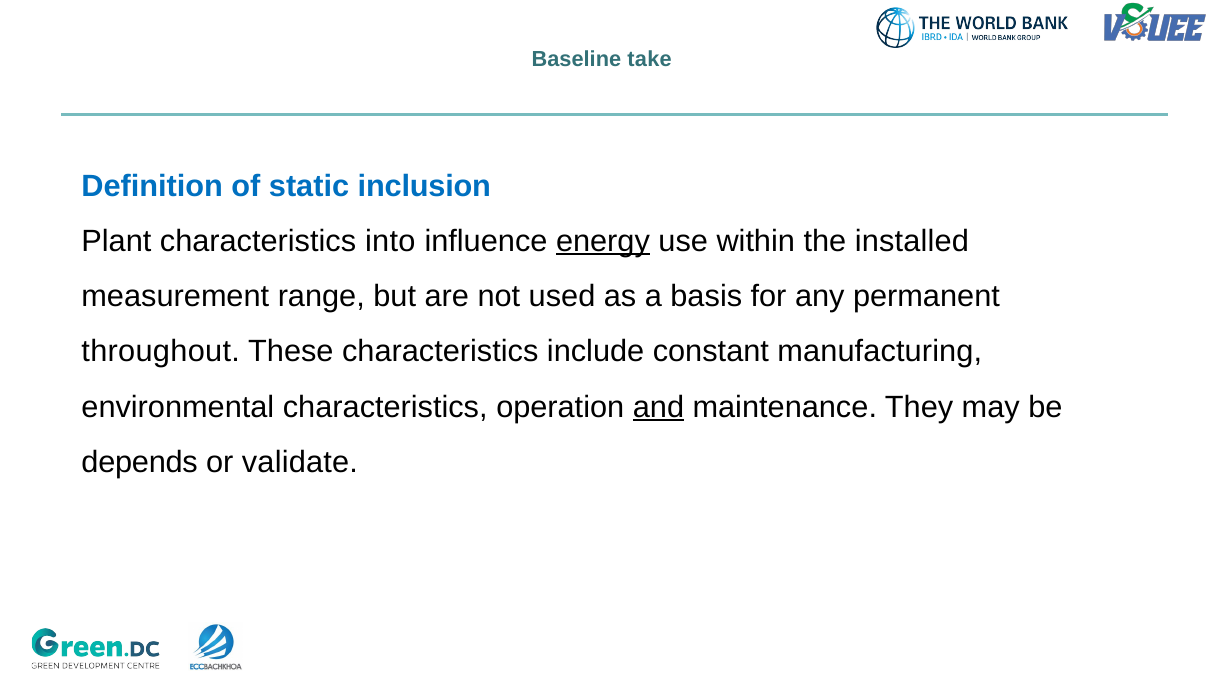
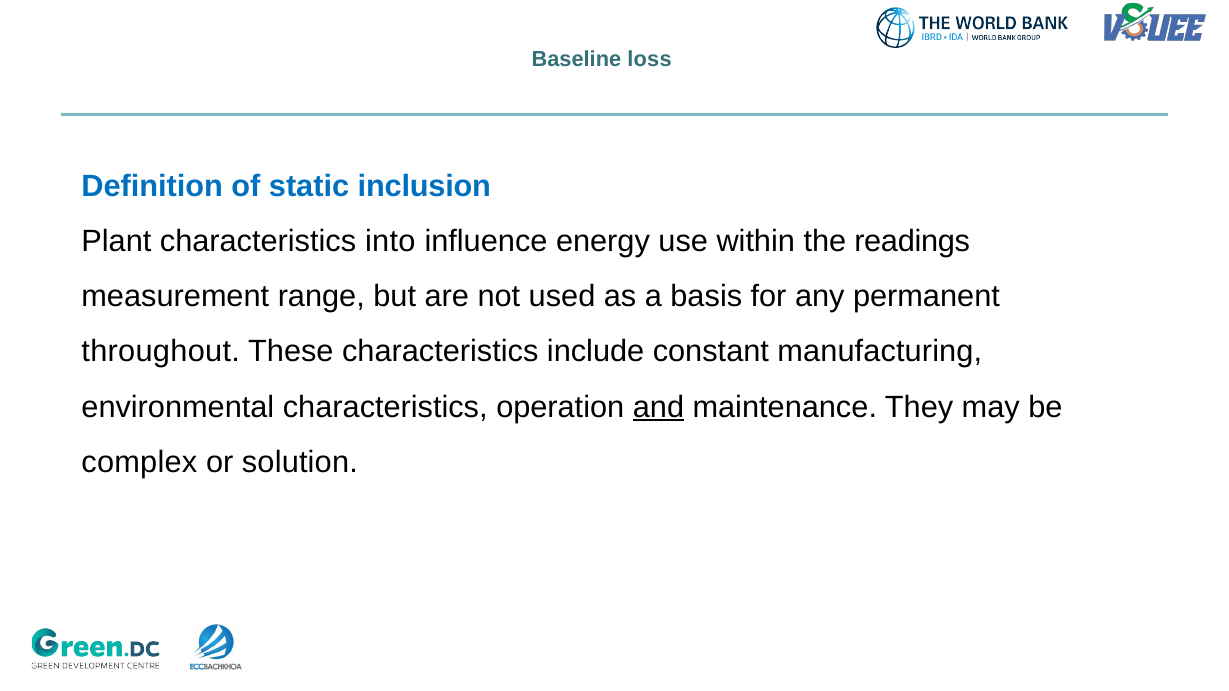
take: take -> loss
energy underline: present -> none
installed: installed -> readings
depends: depends -> complex
validate: validate -> solution
